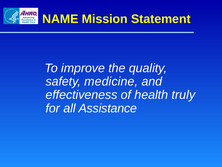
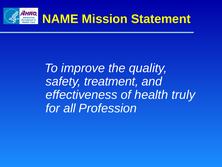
medicine: medicine -> treatment
Assistance: Assistance -> Profession
